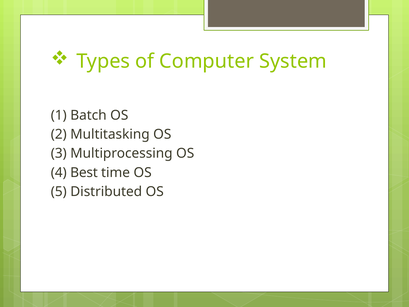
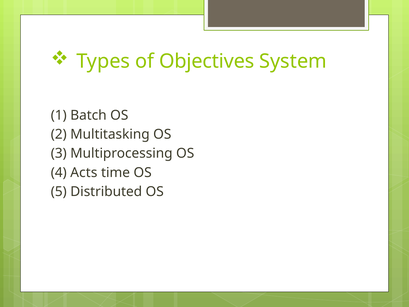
Computer: Computer -> Objectives
Best: Best -> Acts
